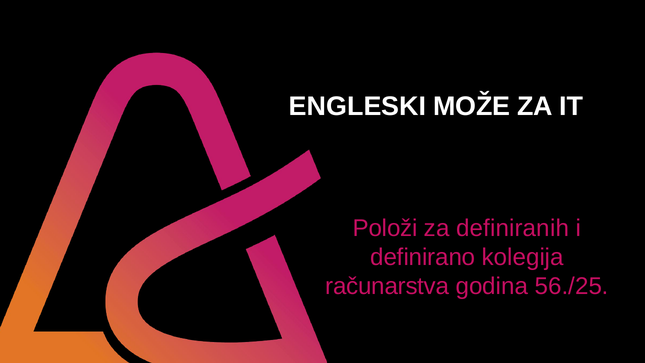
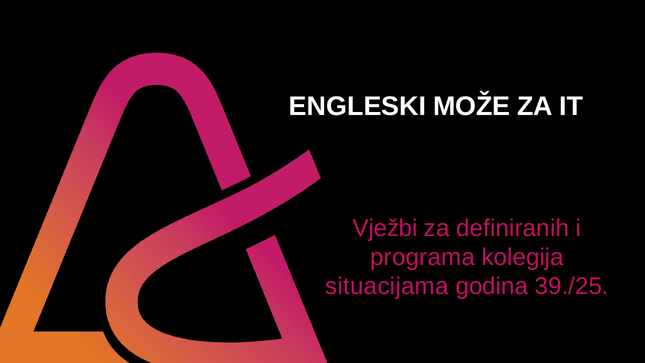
Položi: Položi -> Vježbi
definirano: definirano -> programa
računarstva: računarstva -> situacijama
56./25: 56./25 -> 39./25
